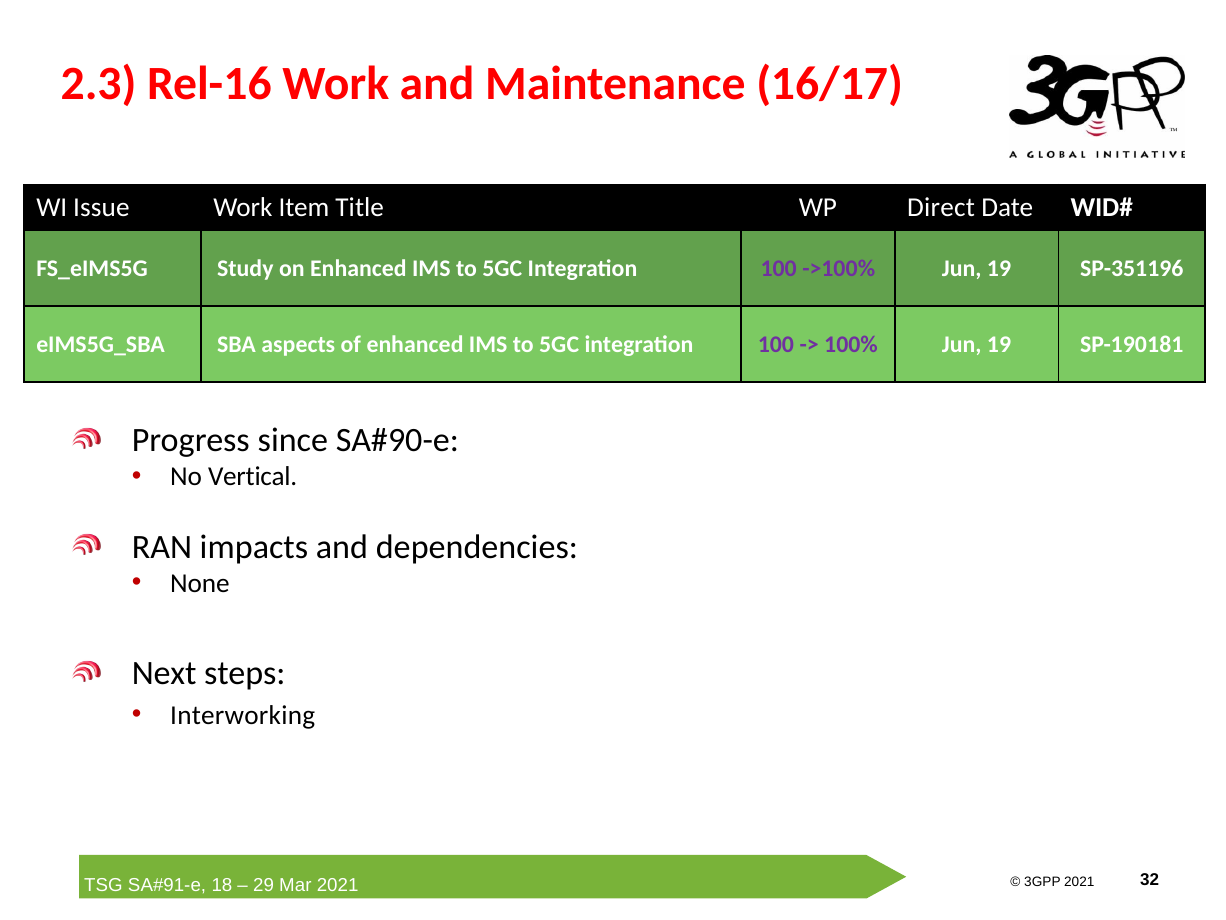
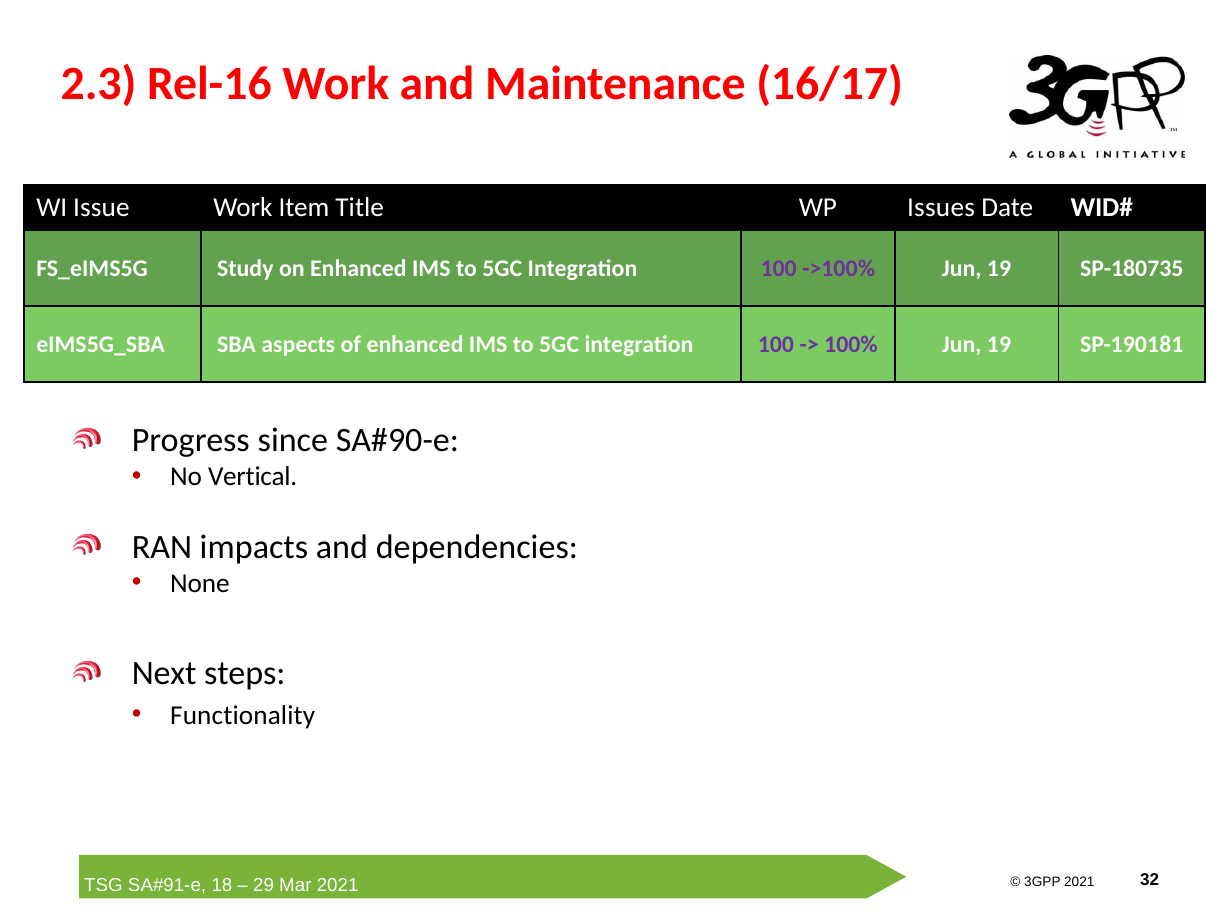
Direct: Direct -> Issues
SP-351196: SP-351196 -> SP-180735
Interworking: Interworking -> Functionality
